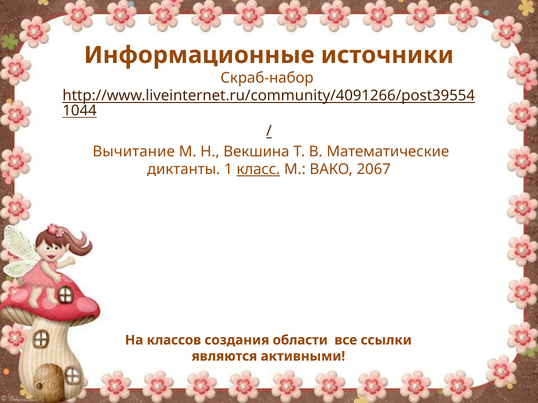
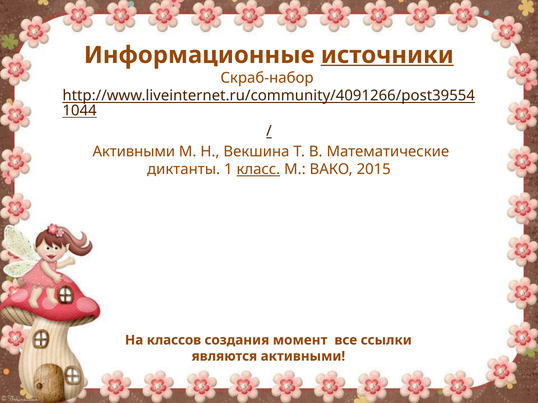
источники underline: none -> present
Вычитание at (134, 152): Вычитание -> Активными
2067: 2067 -> 2015
области: области -> момент
